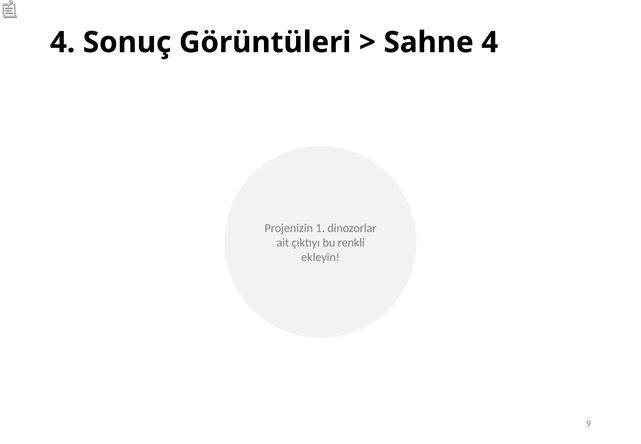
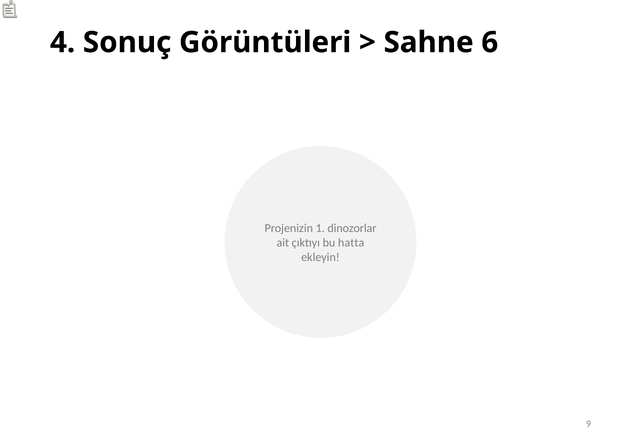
Sahne 4: 4 -> 6
renkli: renkli -> hatta
